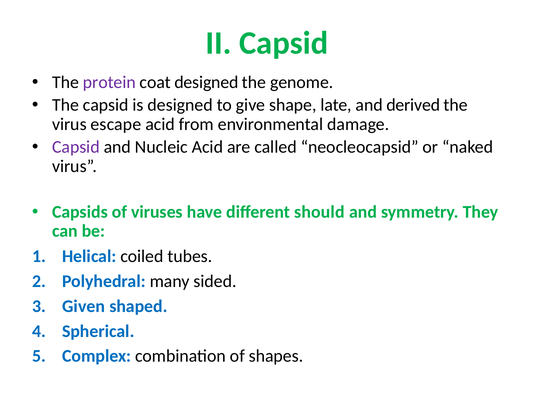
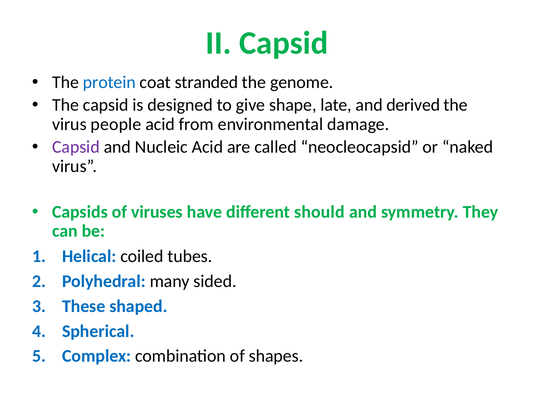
protein colour: purple -> blue
coat designed: designed -> stranded
escape: escape -> people
Given: Given -> These
